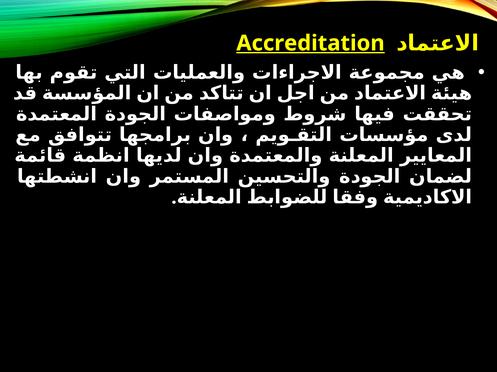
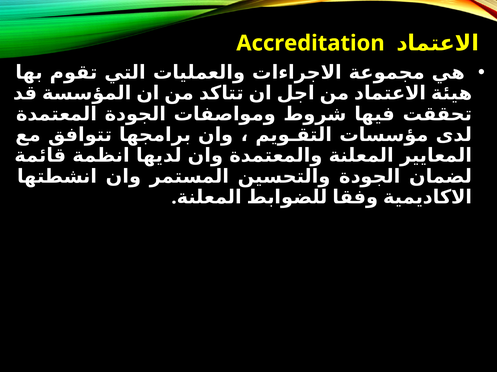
Accreditation underline: present -> none
